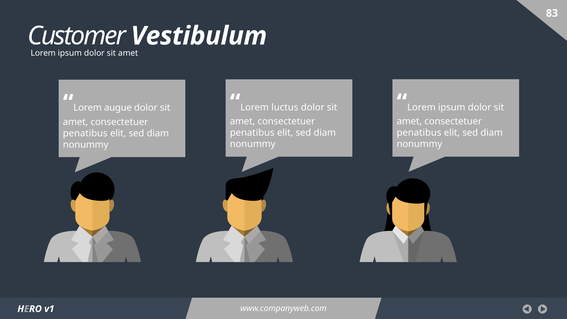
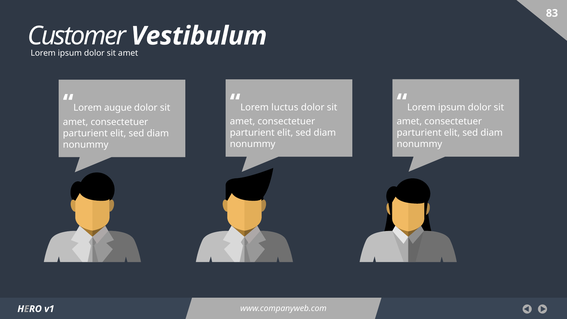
penatibus at (419, 133): penatibus -> parturient
penatibus at (252, 133): penatibus -> parturient
penatibus at (85, 133): penatibus -> parturient
